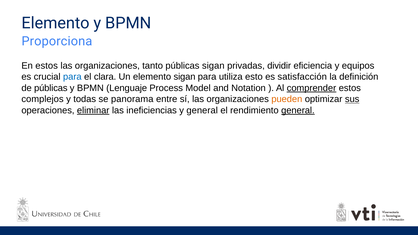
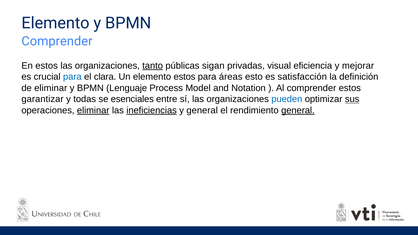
Proporciona at (57, 41): Proporciona -> Comprender
tanto underline: none -> present
dividir: dividir -> visual
equipos: equipos -> mejorar
elemento sigan: sigan -> estos
utiliza: utiliza -> áreas
de públicas: públicas -> eliminar
comprender at (311, 88) underline: present -> none
complejos: complejos -> garantizar
panorama: panorama -> esenciales
pueden colour: orange -> blue
ineficiencias underline: none -> present
